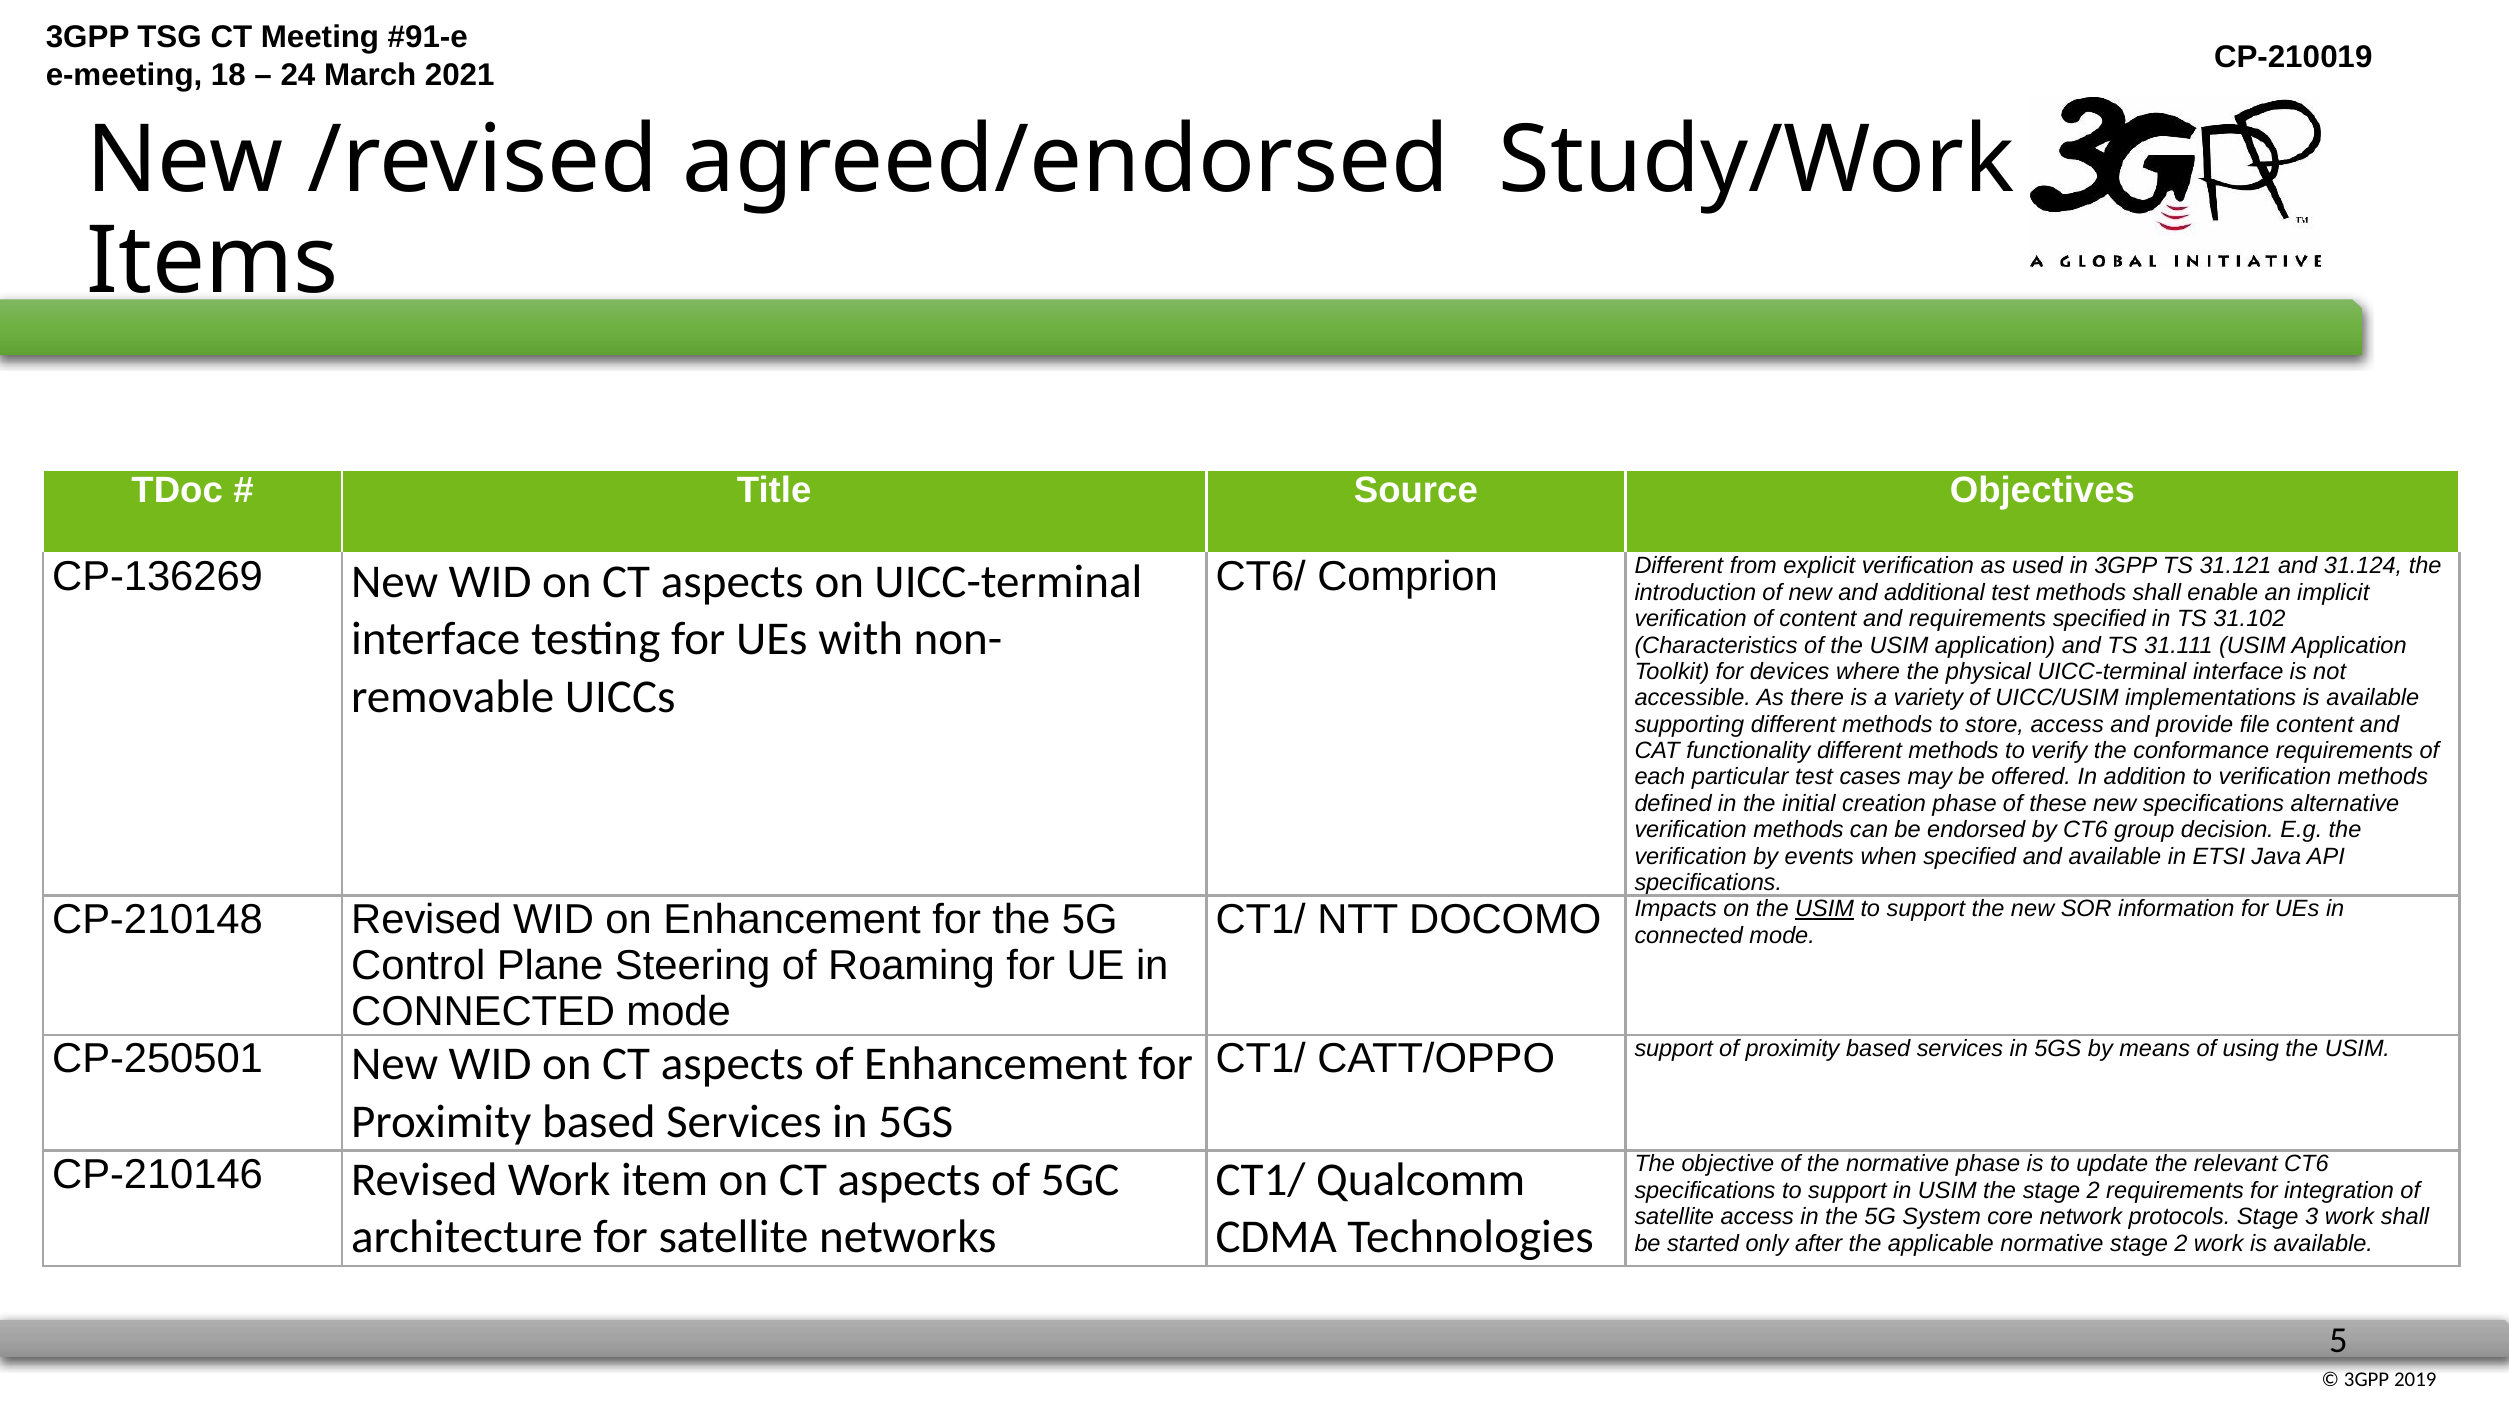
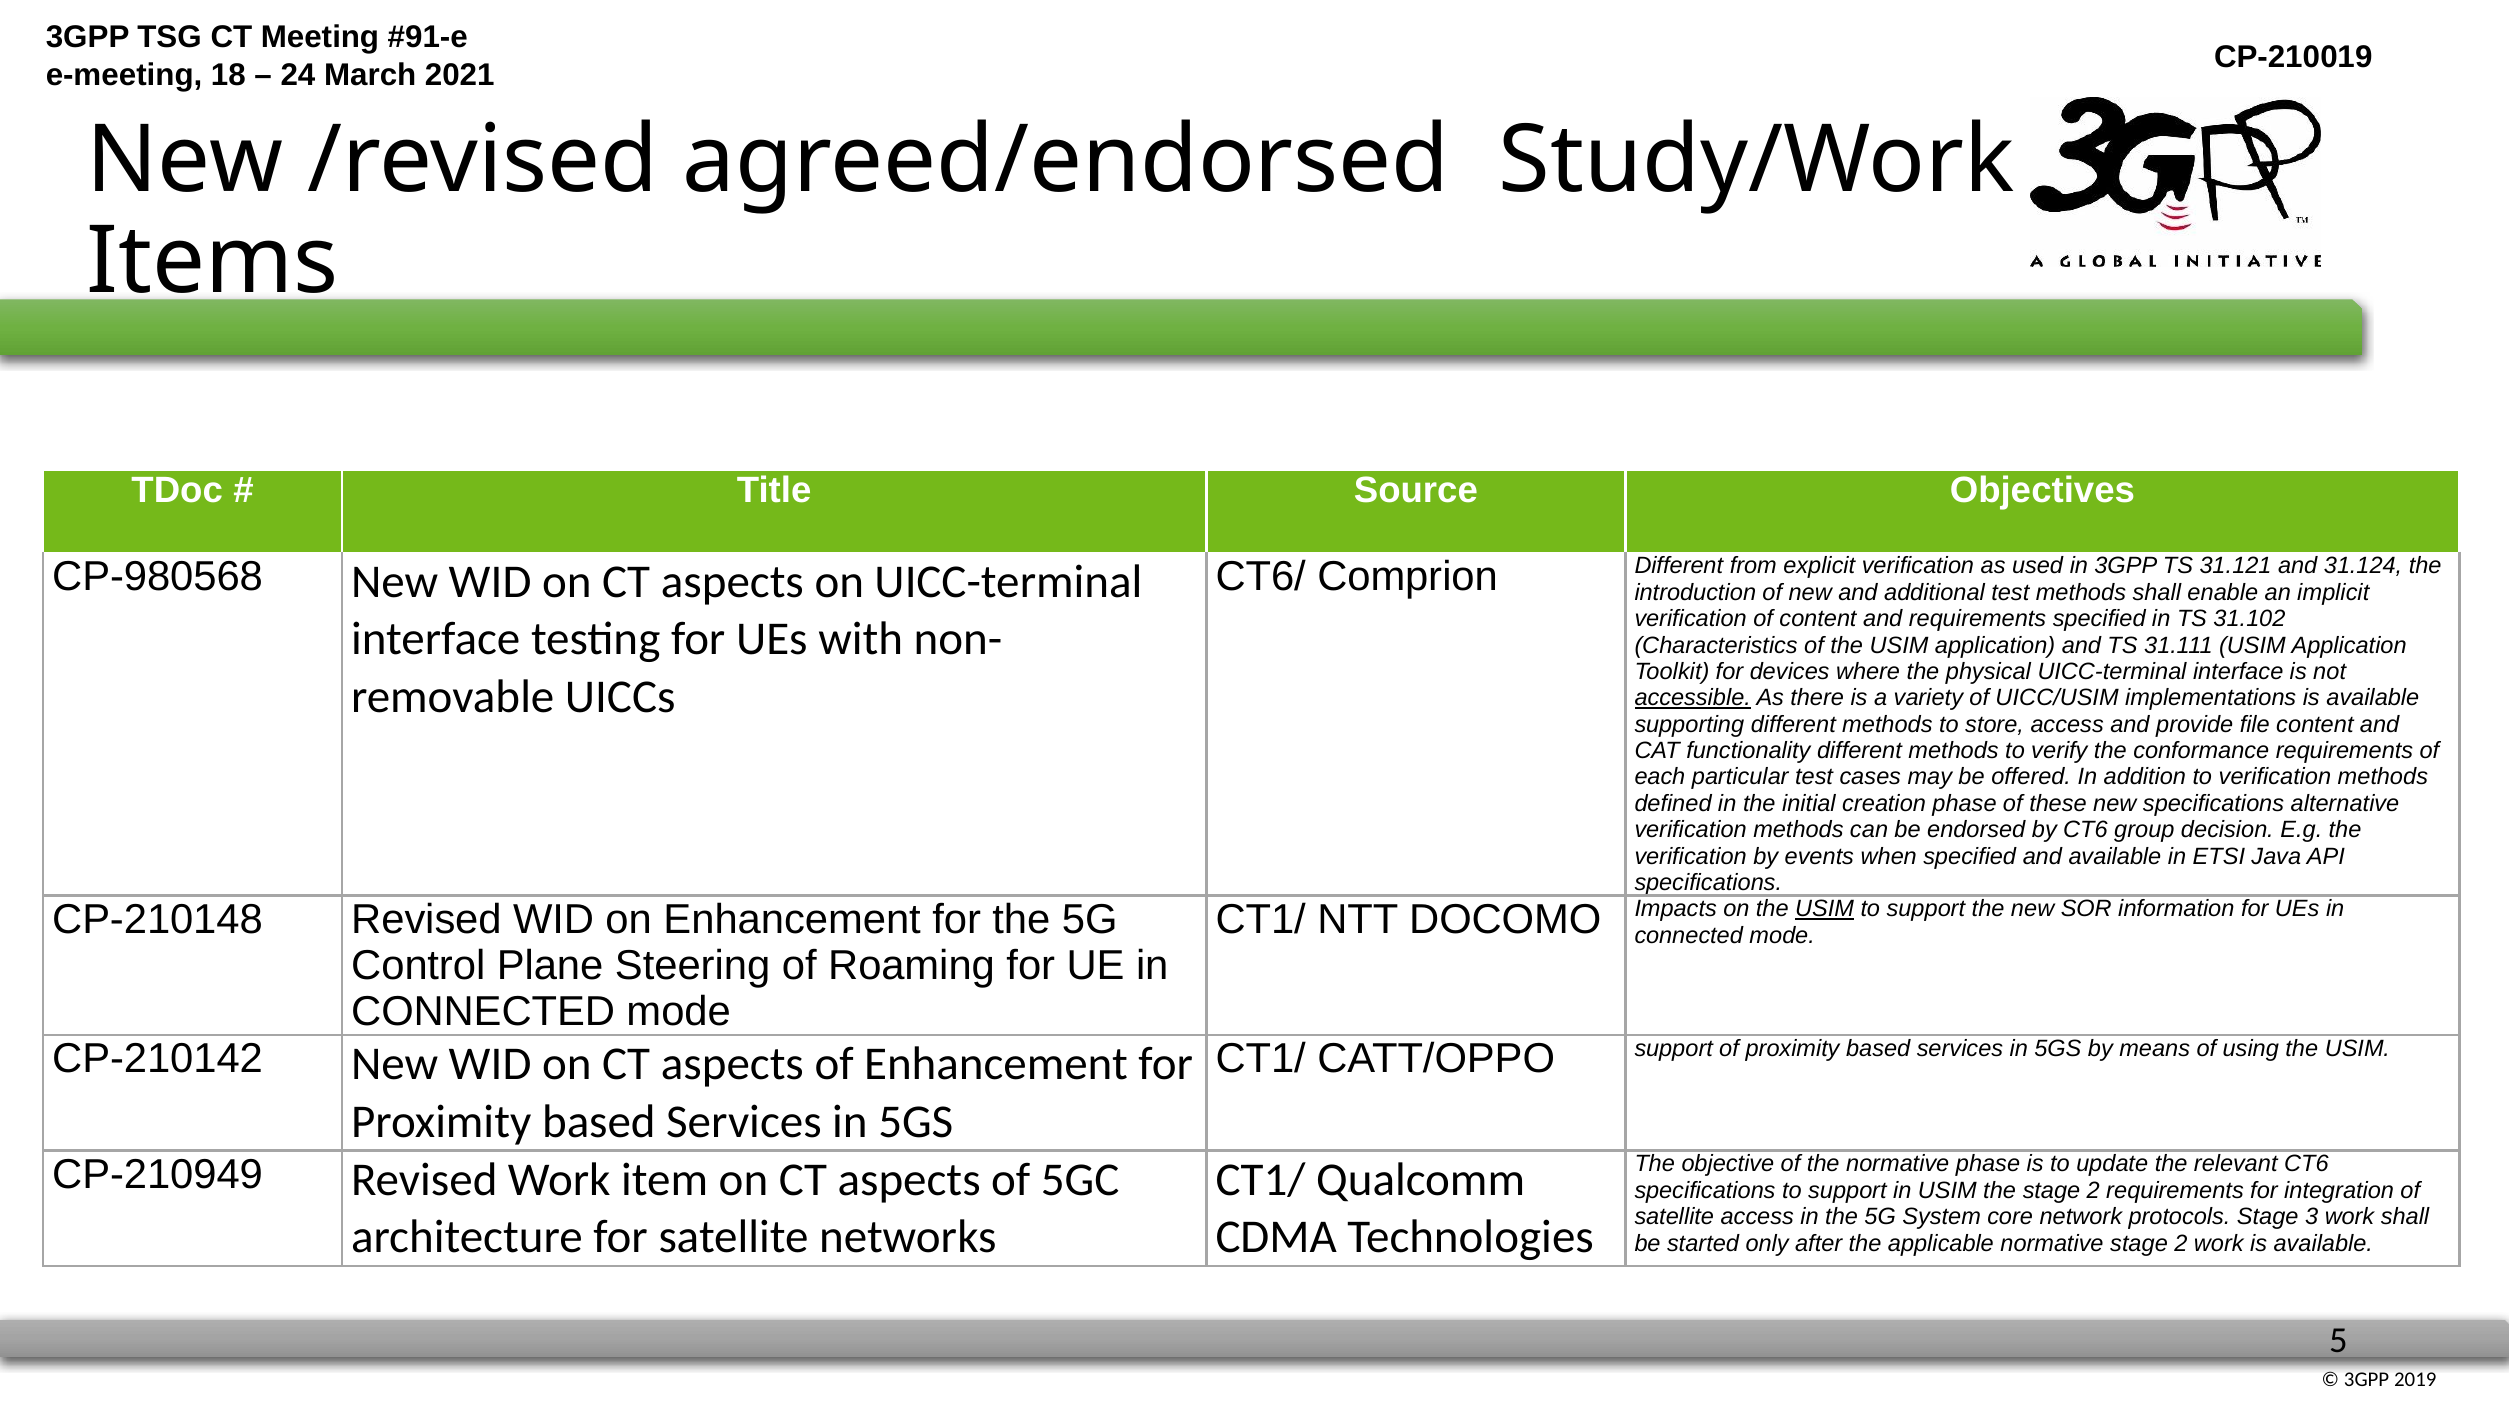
CP-136269: CP-136269 -> CP-980568
accessible underline: none -> present
CP-250501: CP-250501 -> CP-210142
CP-210146: CP-210146 -> CP-210949
